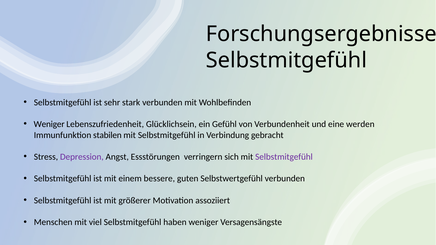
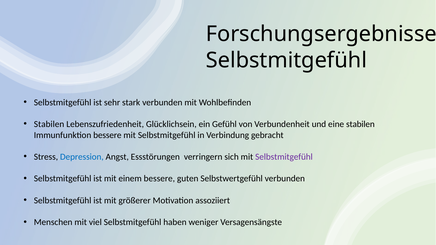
Weniger at (49, 124): Weniger -> Stabilen
eine werden: werden -> stabilen
Immunfunktion stabilen: stabilen -> bessere
Depression colour: purple -> blue
